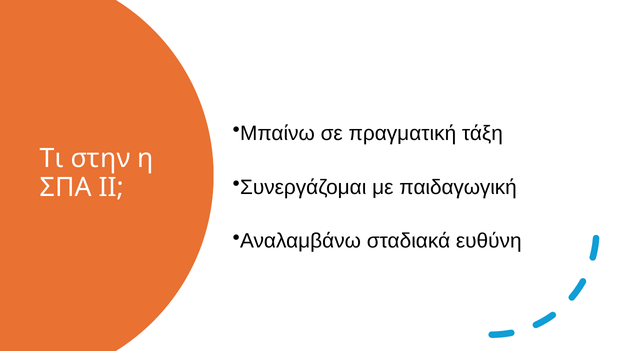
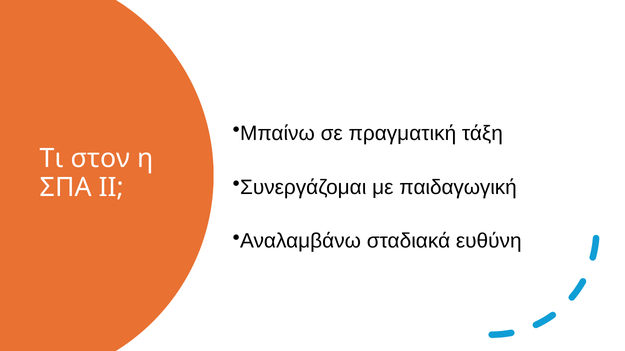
στην: στην -> στον
